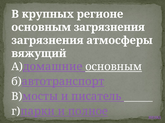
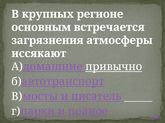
основным загрязнения: загрязнения -> встречается
вяжущий: вяжущий -> иссякают
А)домашние основным: основным -> привычно
